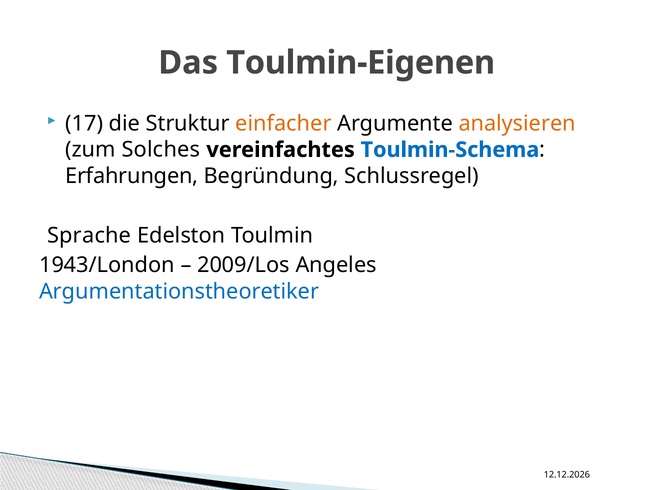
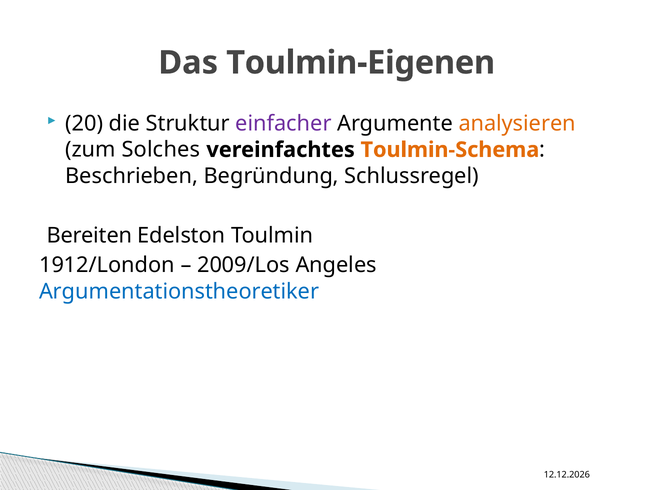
17: 17 -> 20
einfacher colour: orange -> purple
Toulmin-Schema colour: blue -> orange
Erfahrungen: Erfahrungen -> Beschrieben
Sprache: Sprache -> Bereiten
1943/London: 1943/London -> 1912/London
